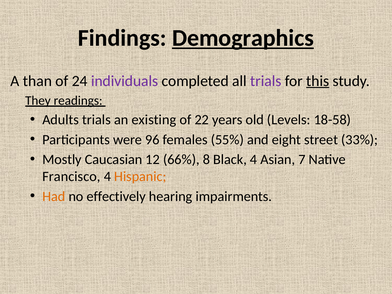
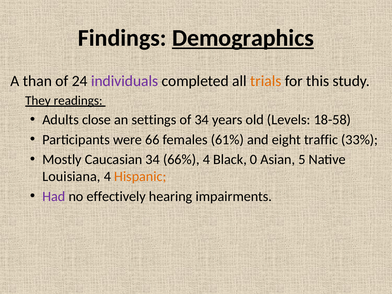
trials at (266, 81) colour: purple -> orange
this underline: present -> none
Adults trials: trials -> close
existing: existing -> settings
of 22: 22 -> 34
96: 96 -> 66
55%: 55% -> 61%
street: street -> traffic
Caucasian 12: 12 -> 34
66% 8: 8 -> 4
Black 4: 4 -> 0
7: 7 -> 5
Francisco: Francisco -> Louisiana
Had colour: orange -> purple
